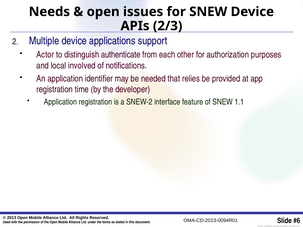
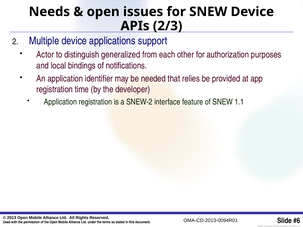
authenticate: authenticate -> generalized
involved: involved -> bindings
